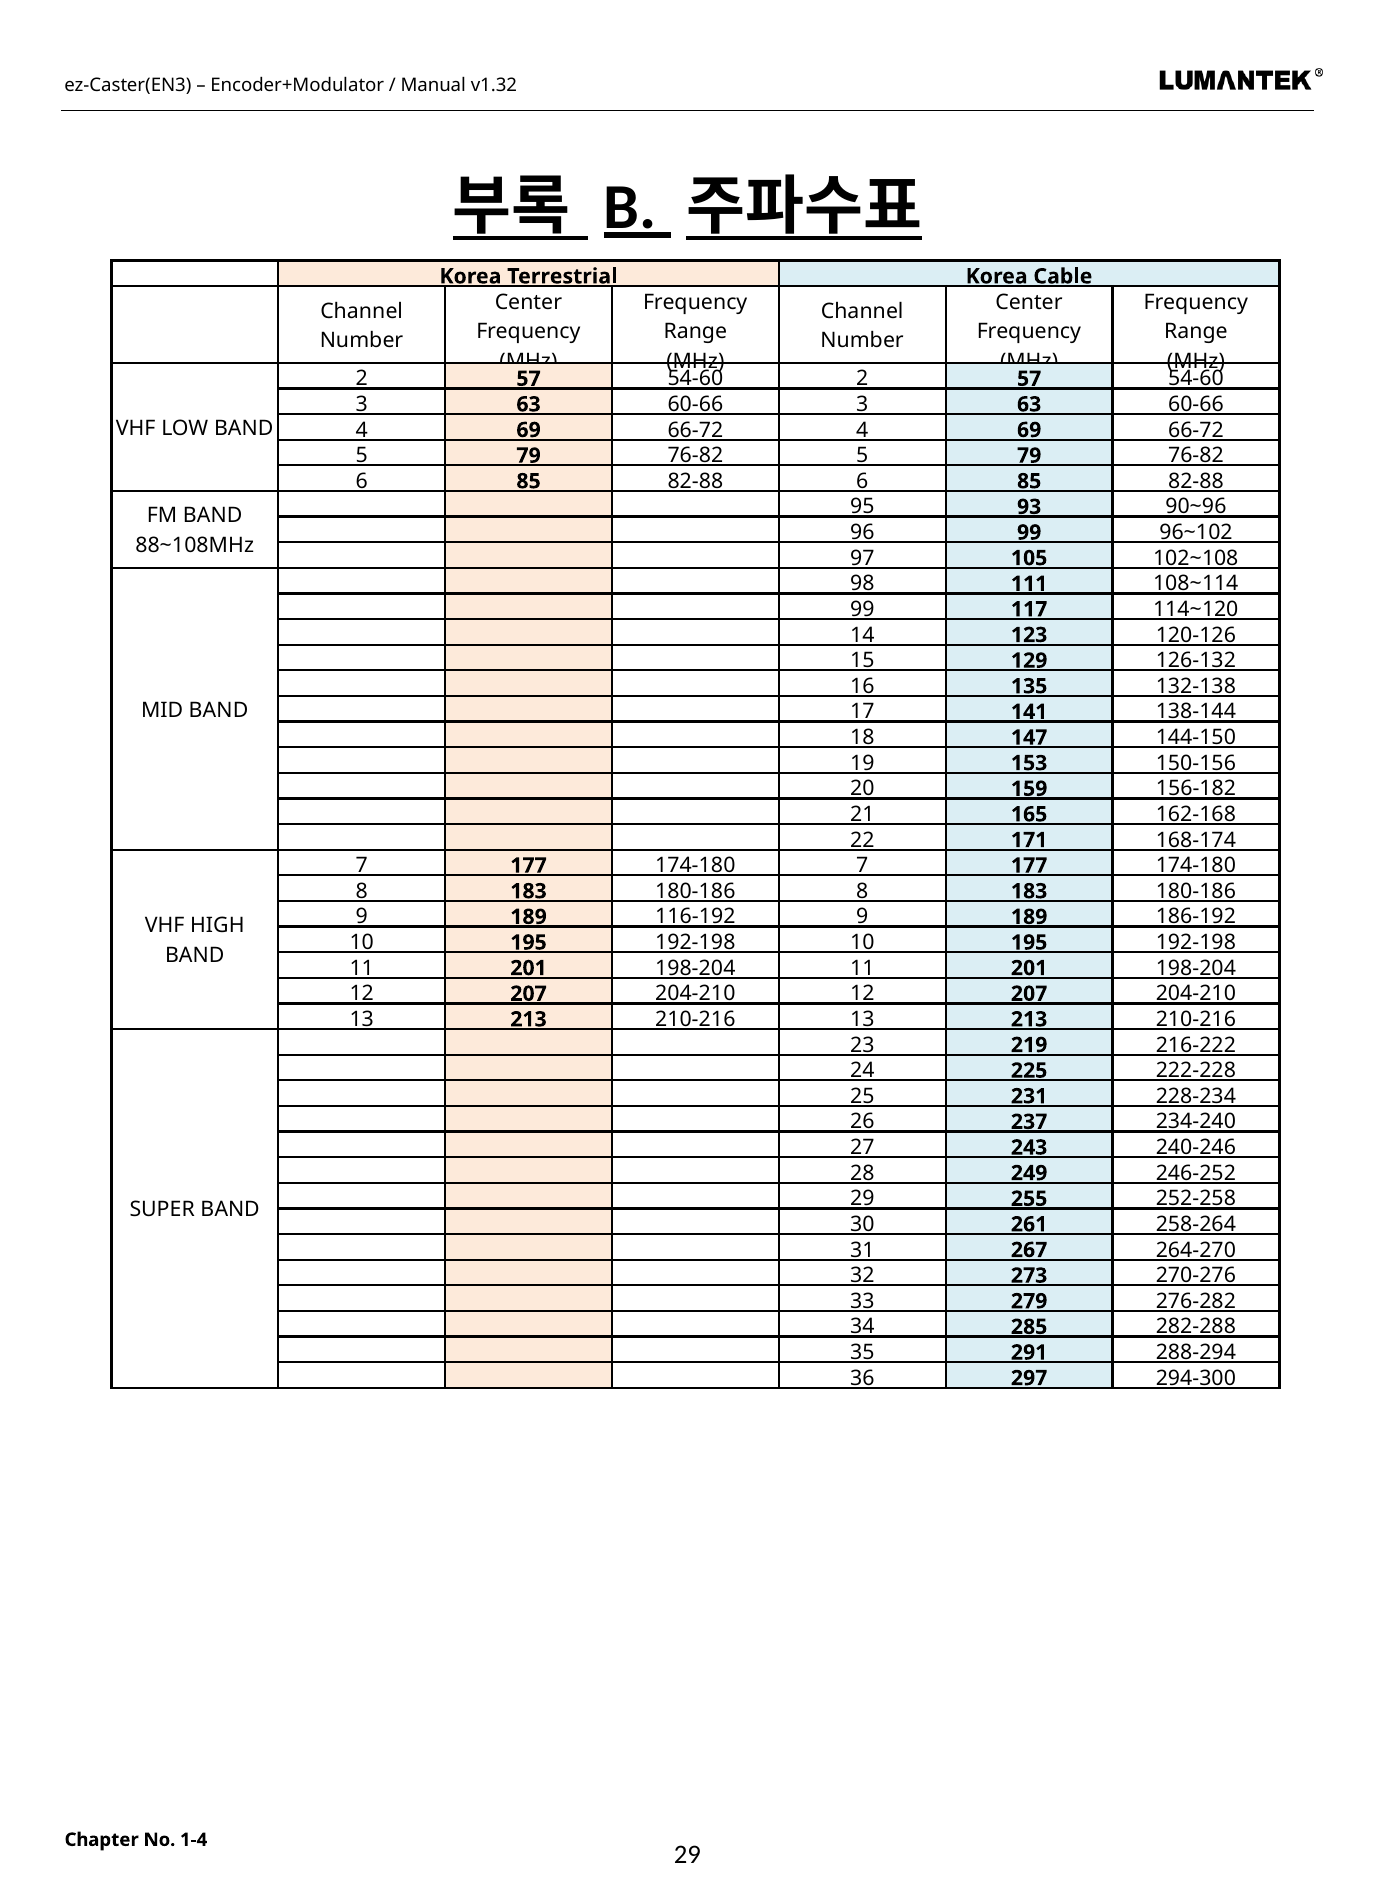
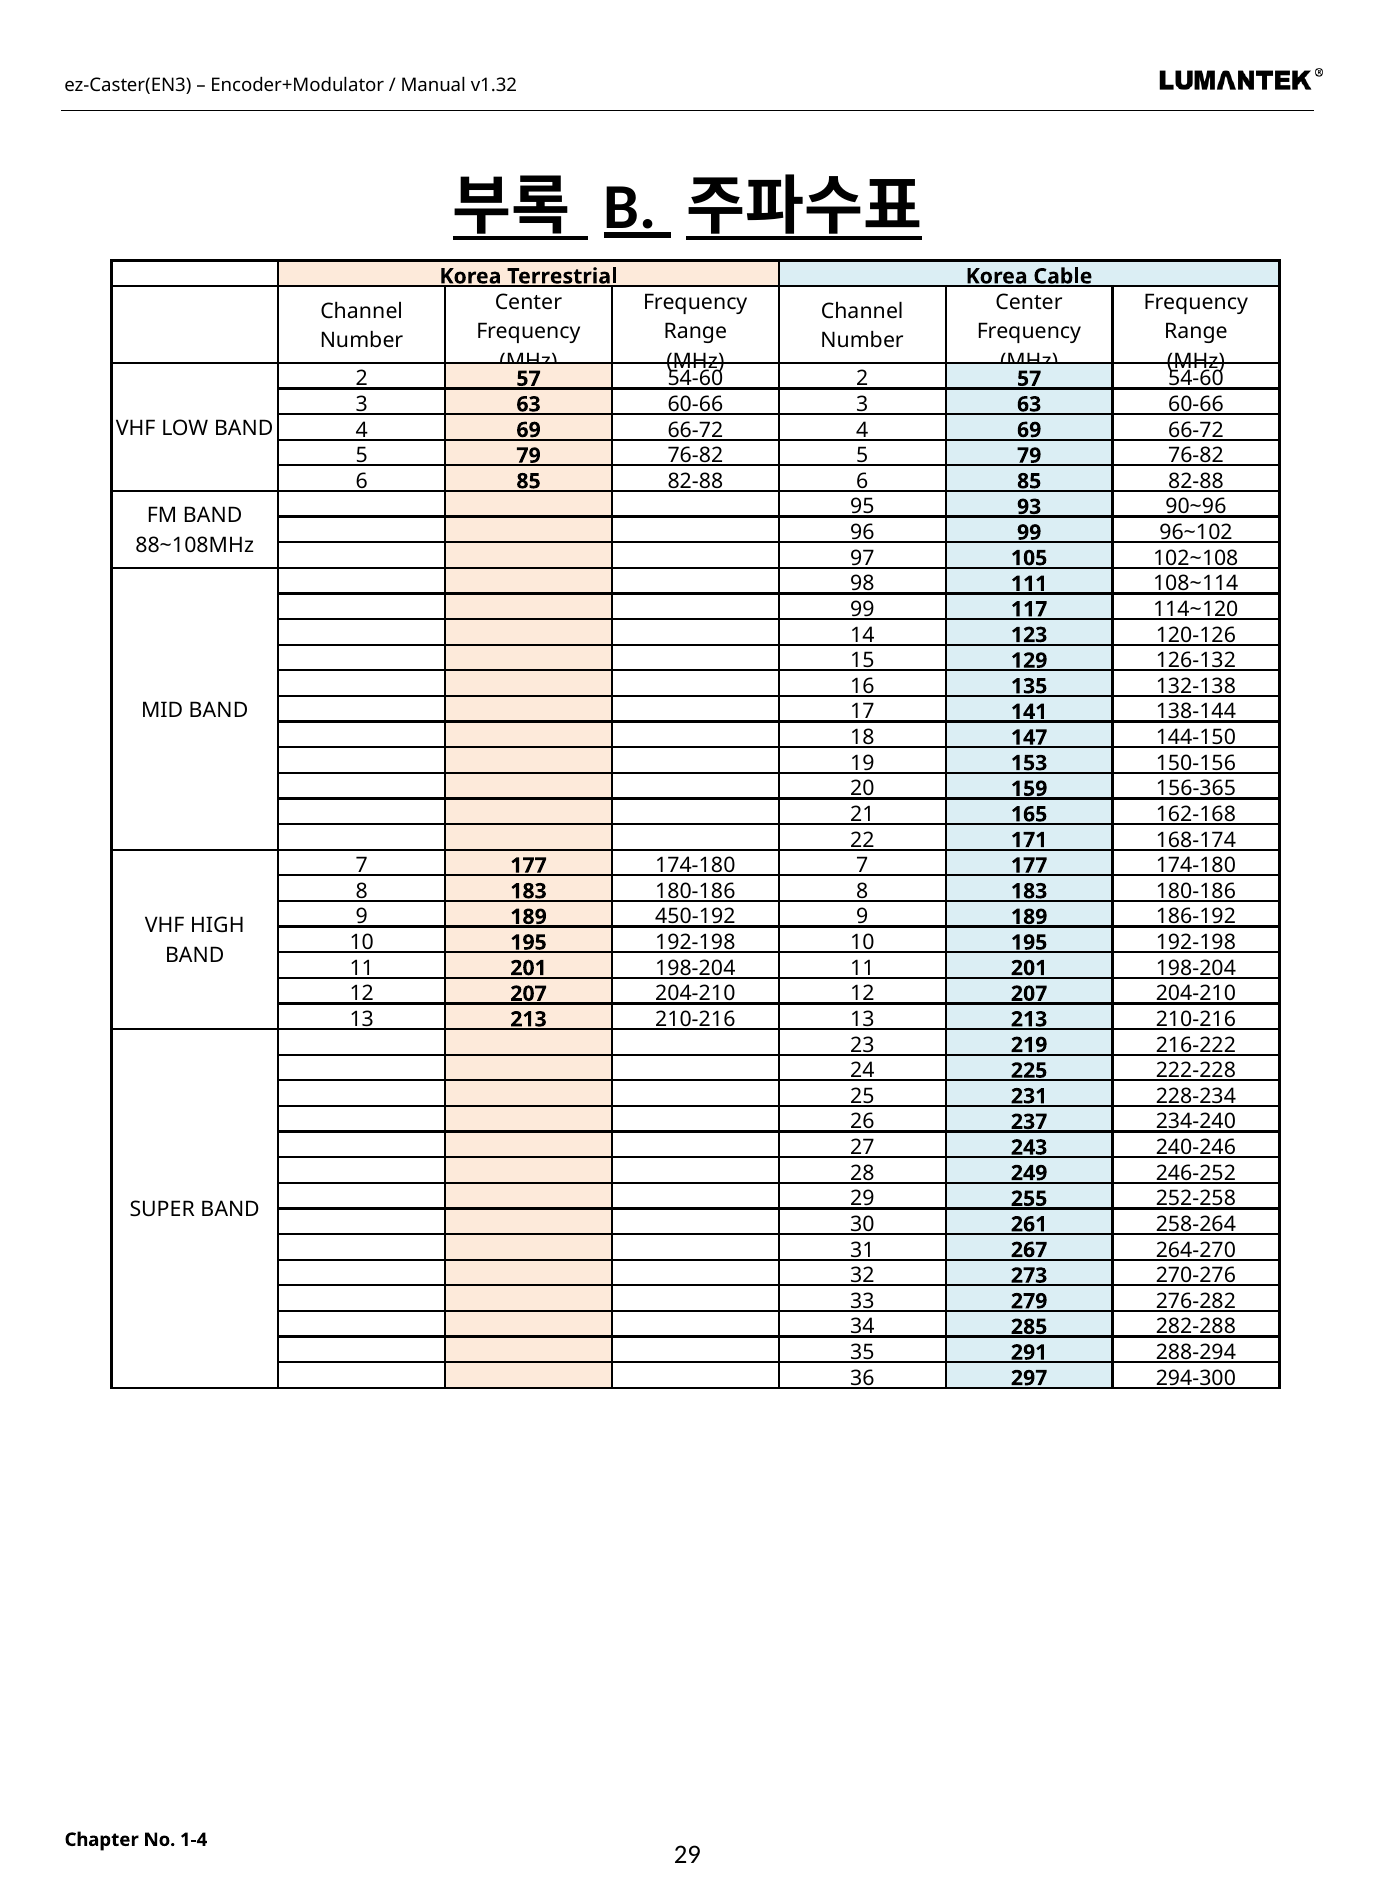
156-182: 156-182 -> 156-365
116-192: 116-192 -> 450-192
